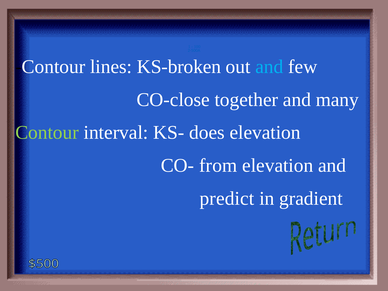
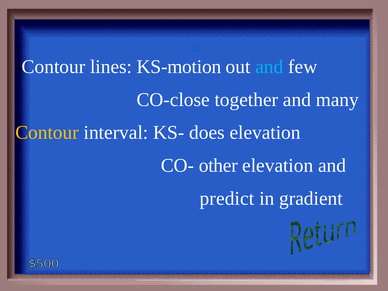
KS-broken: KS-broken -> KS-motion
Contour at (47, 133) colour: light green -> yellow
from: from -> other
